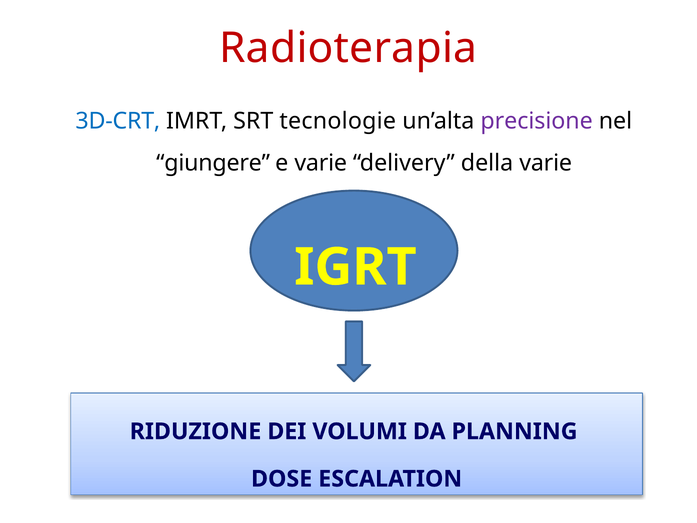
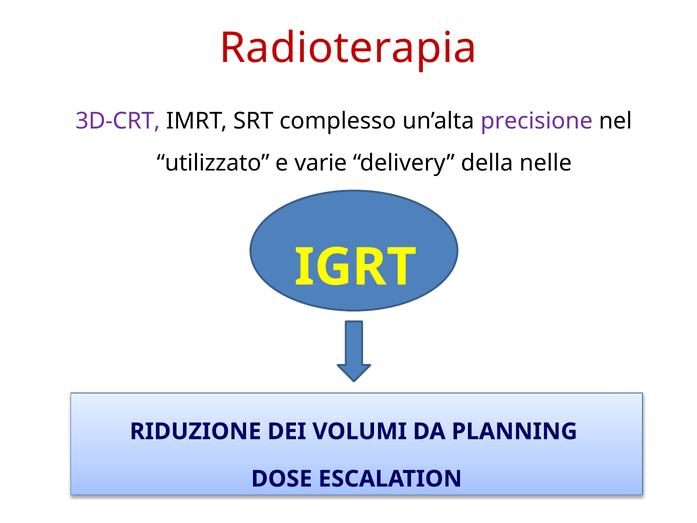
3D-CRT colour: blue -> purple
tecnologie: tecnologie -> complesso
giungere: giungere -> utilizzato
della varie: varie -> nelle
